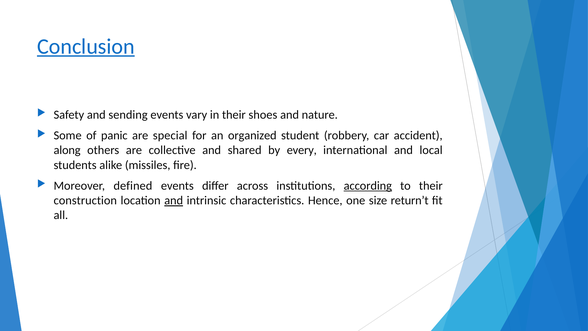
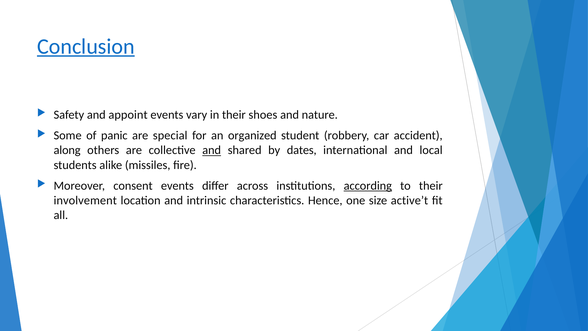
sending: sending -> appoint
and at (212, 150) underline: none -> present
every: every -> dates
defined: defined -> consent
construction: construction -> involvement
and at (174, 200) underline: present -> none
return’t: return’t -> active’t
